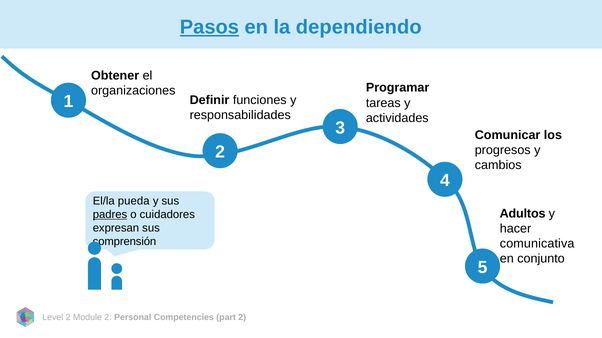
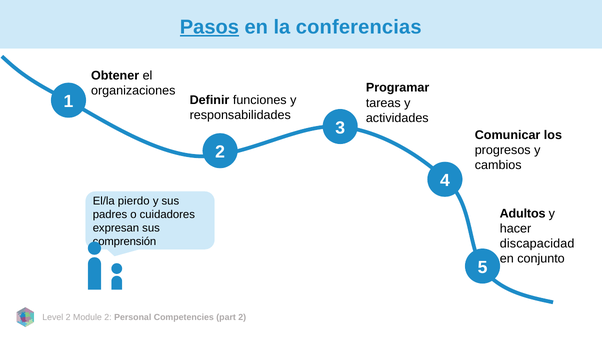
dependiendo: dependiendo -> conferencias
pueda: pueda -> pierdo
padres underline: present -> none
comunicativa: comunicativa -> discapacidad
